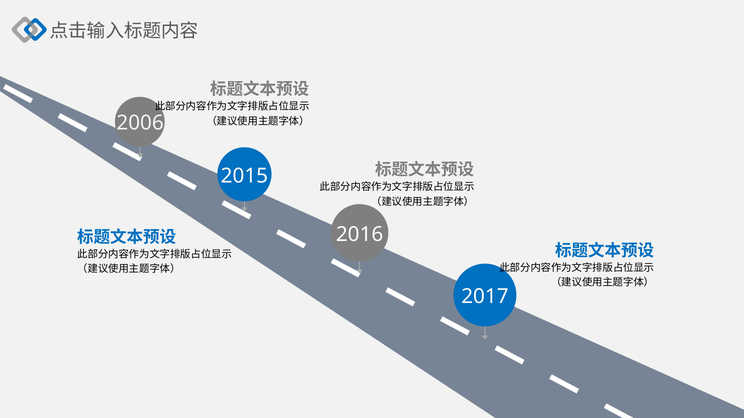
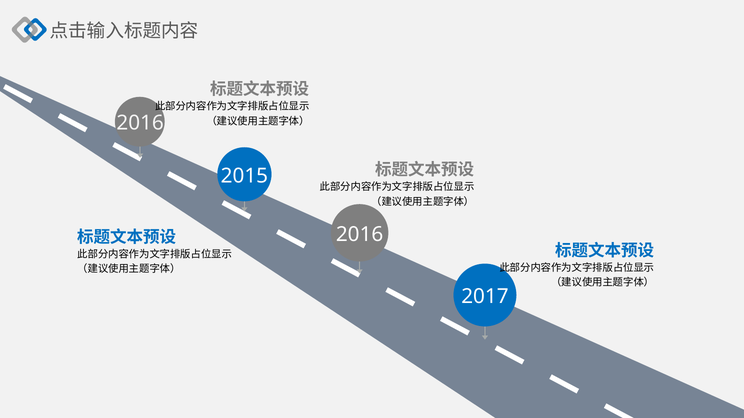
2006 at (140, 123): 2006 -> 2016
